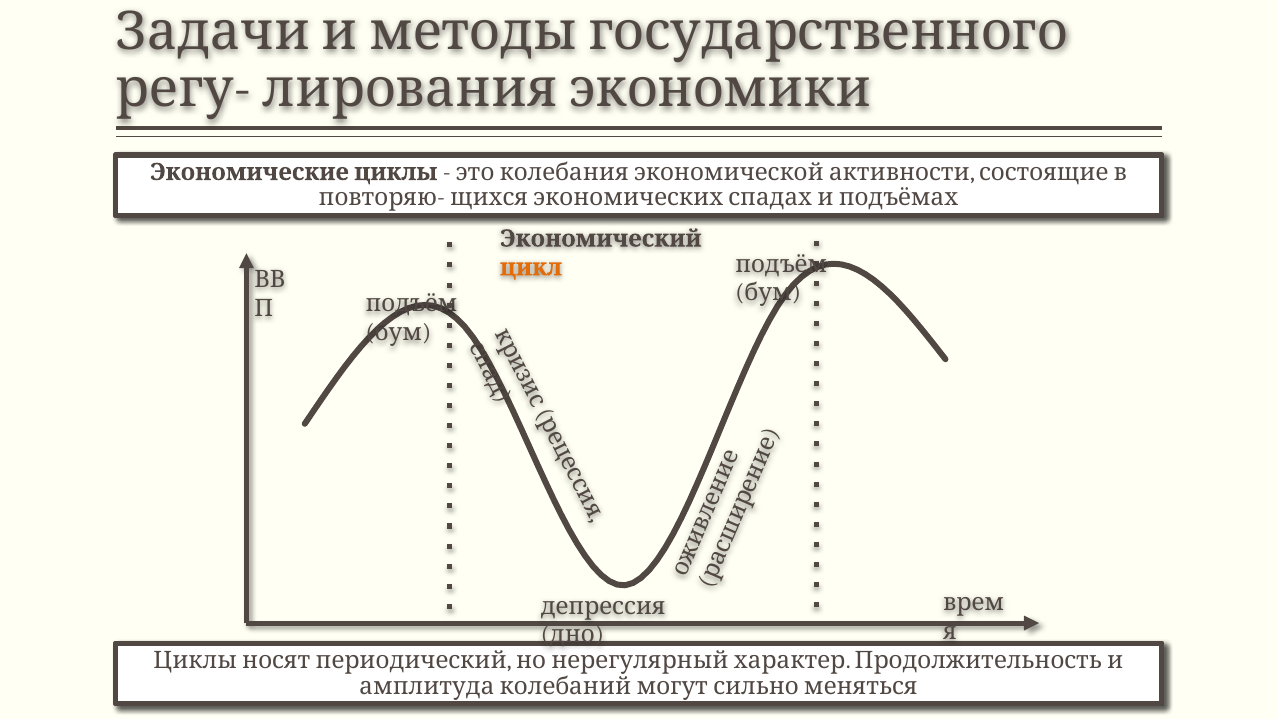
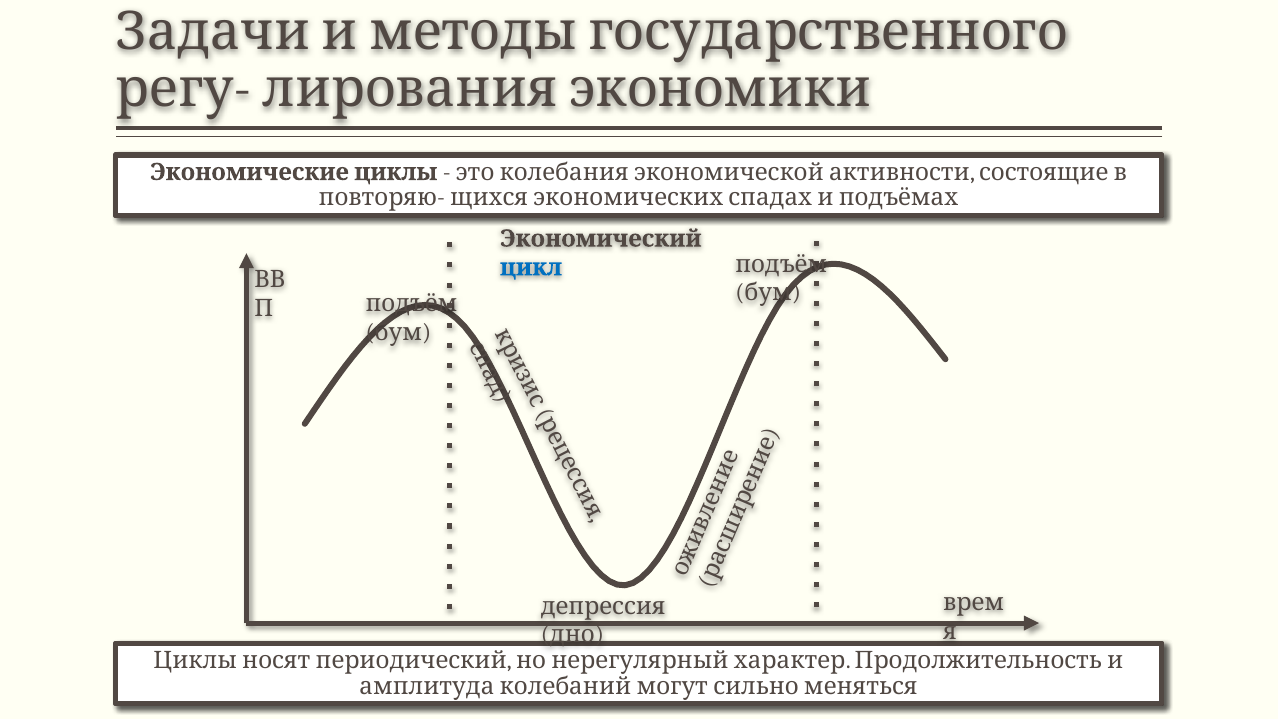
цикл colour: orange -> blue
